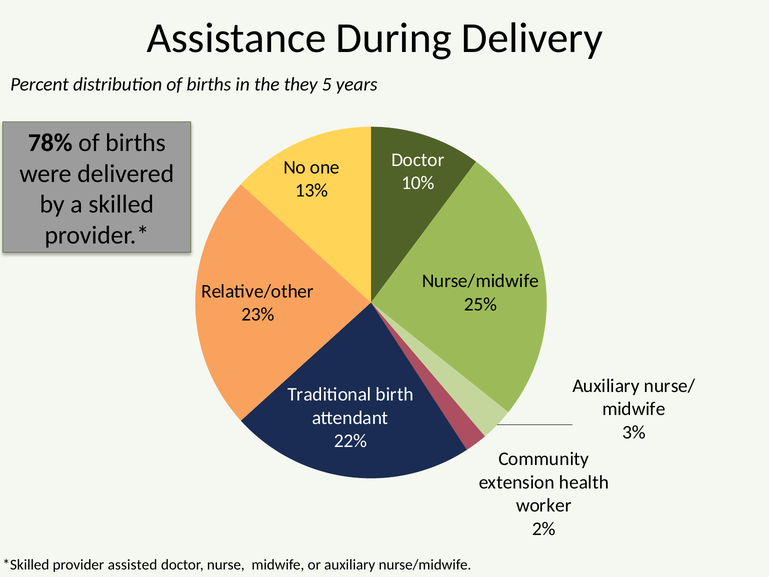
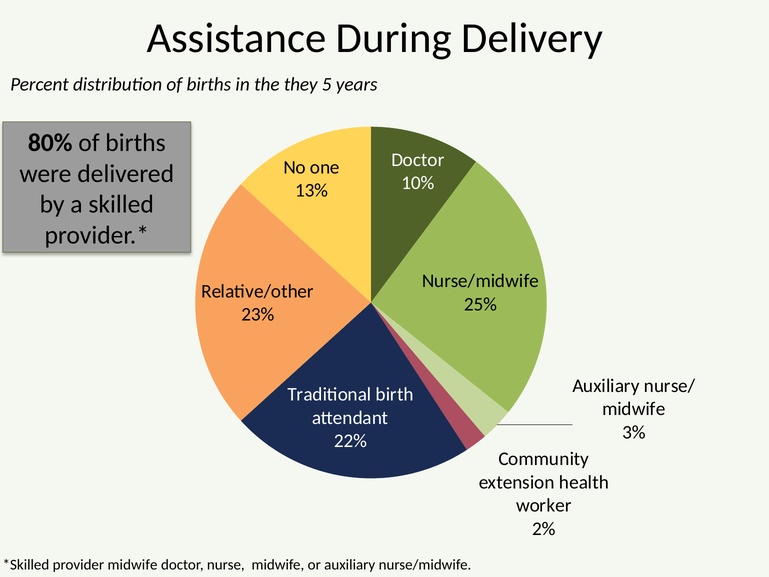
78%: 78% -> 80%
provider assisted: assisted -> midwife
